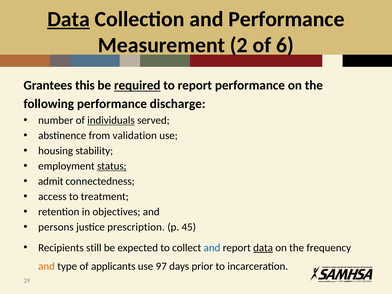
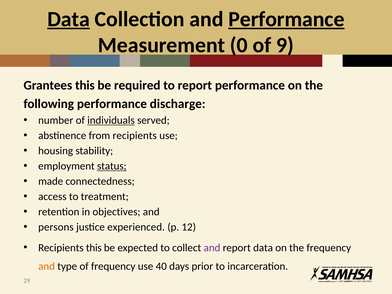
Performance at (286, 19) underline: none -> present
2: 2 -> 0
6: 6 -> 9
required underline: present -> none
from validation: validation -> recipients
admit: admit -> made
prescription: prescription -> experienced
45: 45 -> 12
Recipients still: still -> this
and at (212, 248) colour: blue -> purple
data at (263, 248) underline: present -> none
of applicants: applicants -> frequency
97: 97 -> 40
